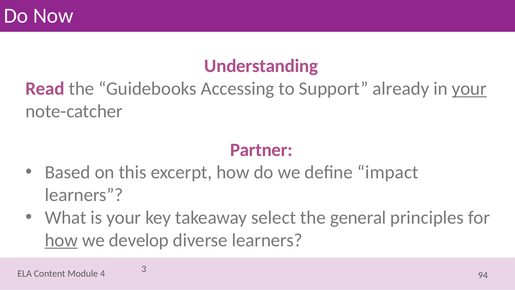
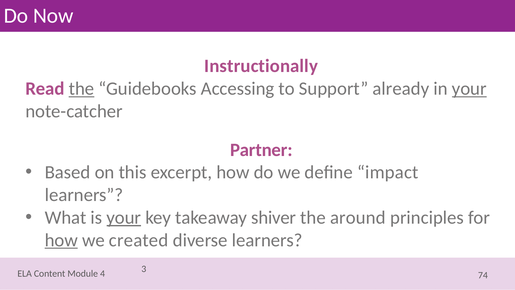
Understanding: Understanding -> Instructionally
the at (81, 89) underline: none -> present
your at (124, 217) underline: none -> present
select: select -> shiver
general: general -> around
develop: develop -> created
94: 94 -> 74
